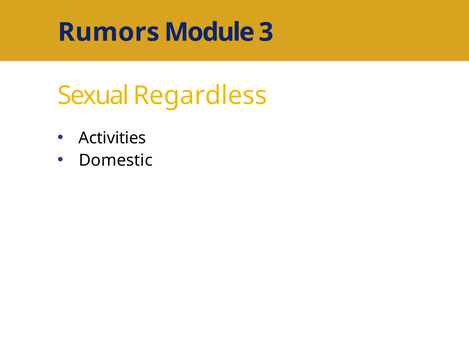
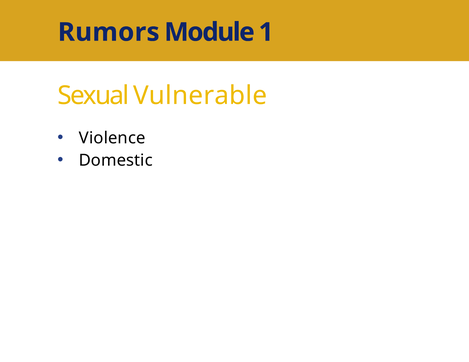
3: 3 -> 1
Regardless: Regardless -> Vulnerable
Activities: Activities -> Violence
